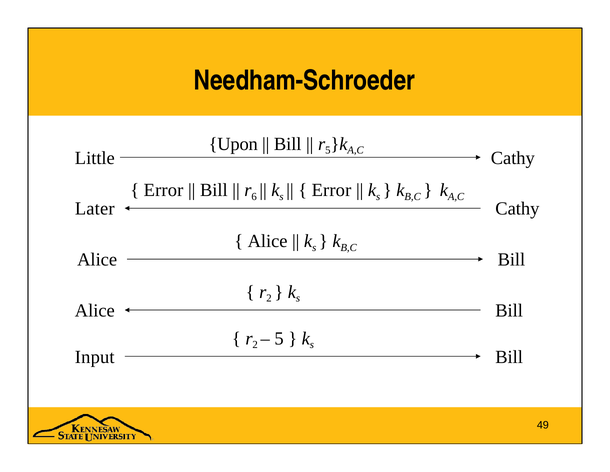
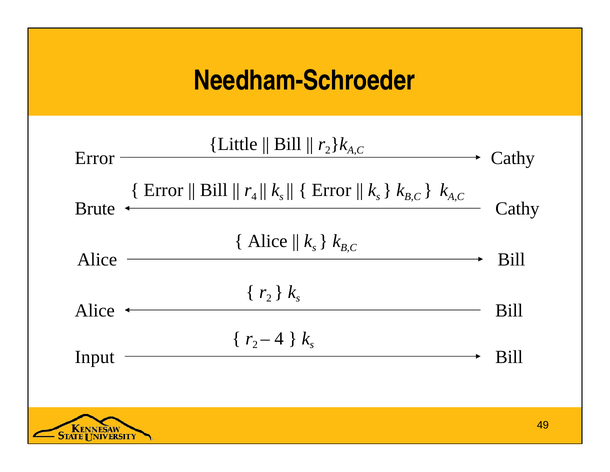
Upon: Upon -> Little
5 at (328, 150): 5 -> 2
Little at (95, 158): Little -> Error
6 at (254, 196): 6 -> 4
Later: Later -> Brute
5 at (279, 338): 5 -> 4
